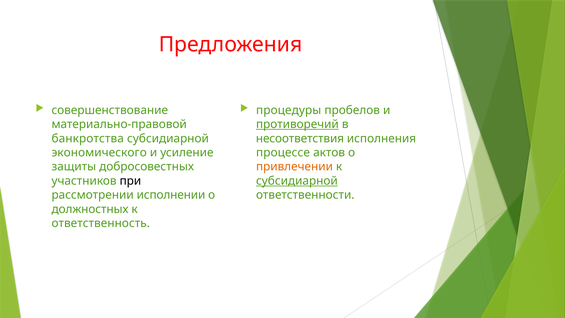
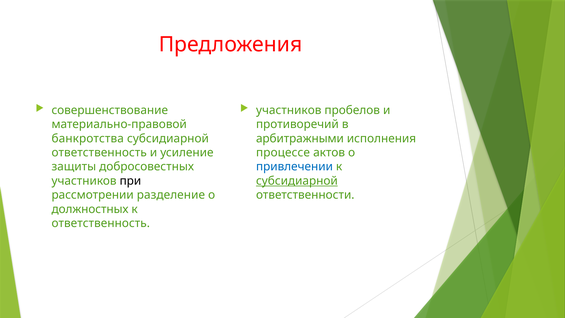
процедуры at (289, 110): процедуры -> участников
противоречий underline: present -> none
несоответствия: несоответствия -> арбитражными
экономического at (99, 153): экономического -> ответственность
привлечении colour: orange -> blue
исполнении: исполнении -> разделение
